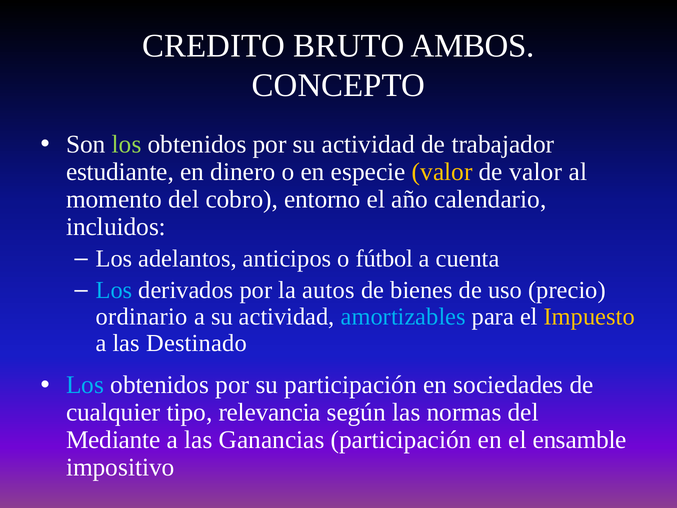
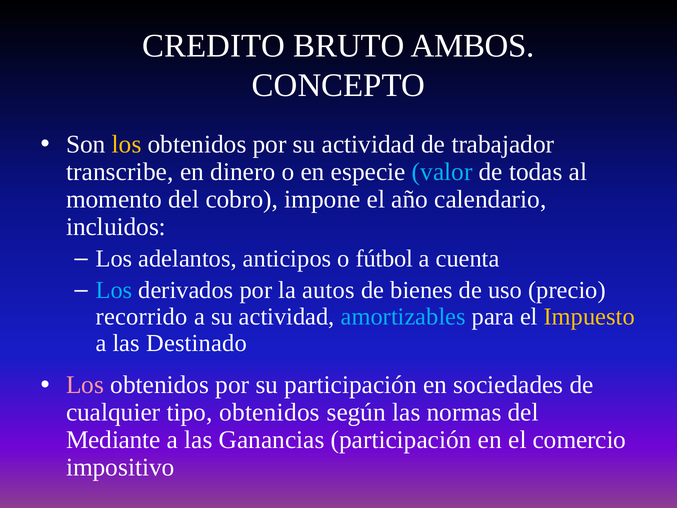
los at (127, 144) colour: light green -> yellow
estudiante: estudiante -> transcribe
valor at (442, 172) colour: yellow -> light blue
de valor: valor -> todas
entorno: entorno -> impone
ordinario: ordinario -> recorrido
Los at (85, 385) colour: light blue -> pink
tipo relevancia: relevancia -> obtenidos
ensamble: ensamble -> comercio
